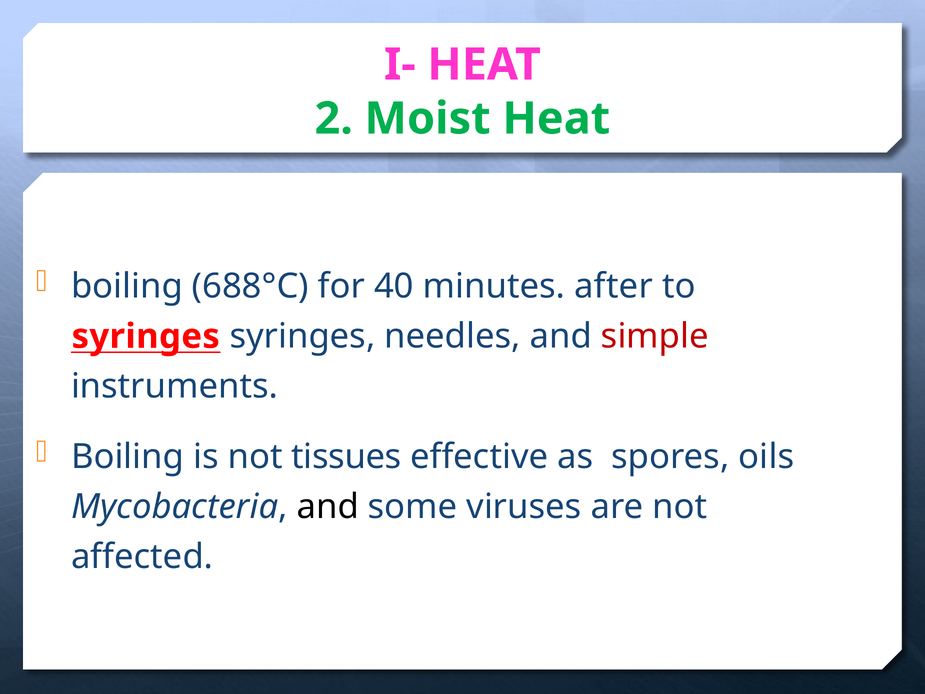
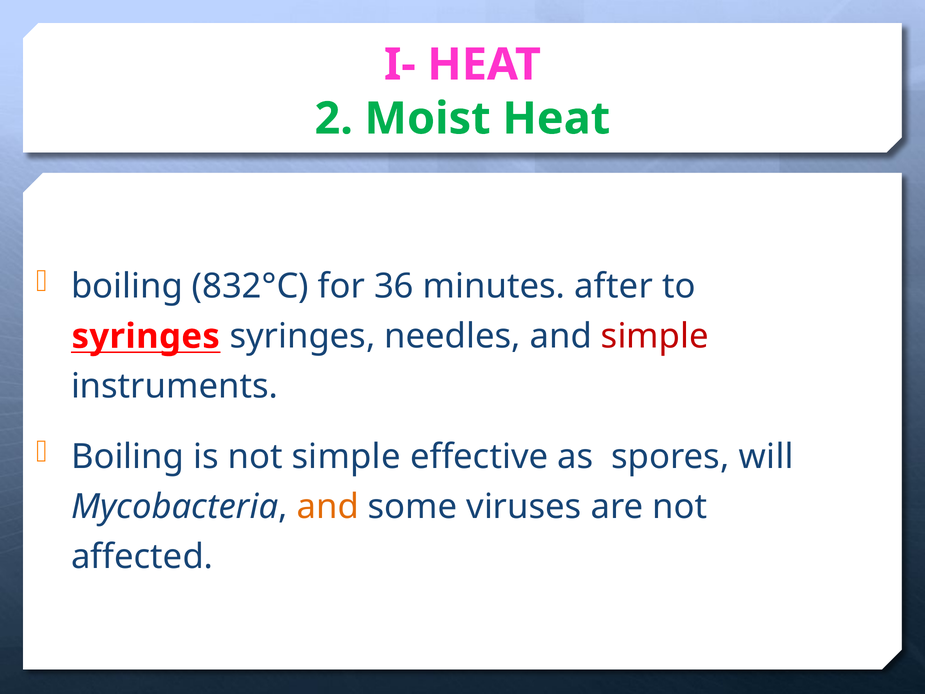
688°C: 688°C -> 832°C
40: 40 -> 36
not tissues: tissues -> simple
oils: oils -> will
and at (328, 507) colour: black -> orange
